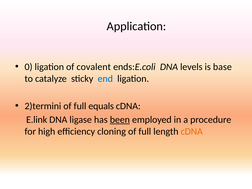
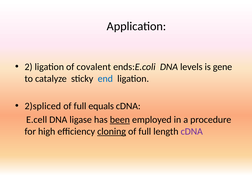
0: 0 -> 2
base: base -> gene
2)termini: 2)termini -> 2)spliced
E.link: E.link -> E.cell
cloning underline: none -> present
cDNA at (192, 131) colour: orange -> purple
